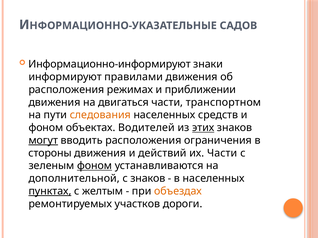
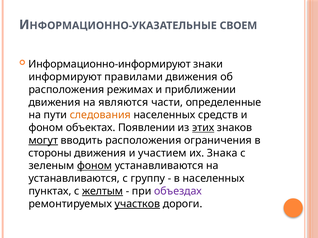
САДОВ: САДОВ -> СВОЕМ
двигаться: двигаться -> являются
транспортном: транспортном -> определенные
Водителей: Водителей -> Появлении
действий: действий -> участием
их Части: Части -> Знака
дополнительной at (74, 179): дополнительной -> устанавливаются
с знаков: знаков -> группу
пунктах underline: present -> none
желтым underline: none -> present
объездах colour: orange -> purple
участков underline: none -> present
